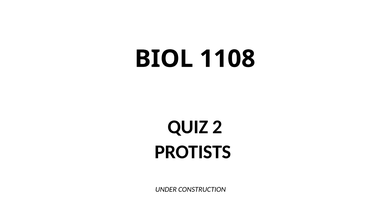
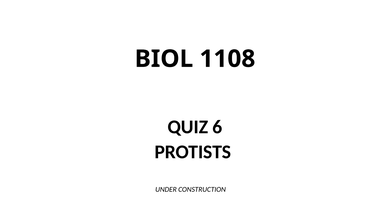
2: 2 -> 6
